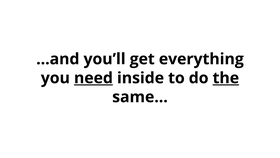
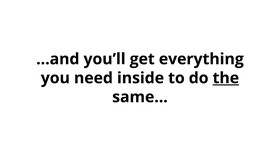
need underline: present -> none
